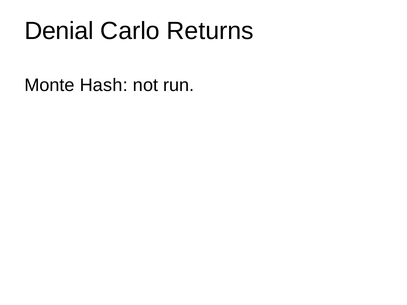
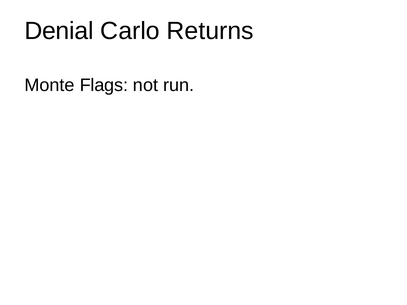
Hash: Hash -> Flags
